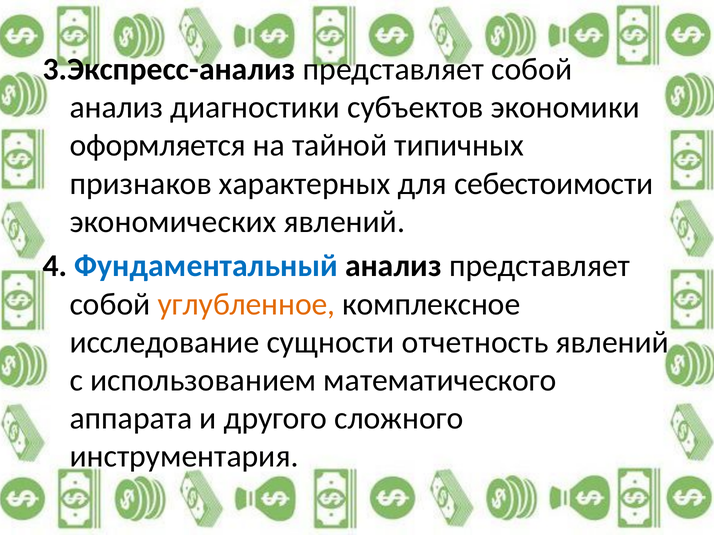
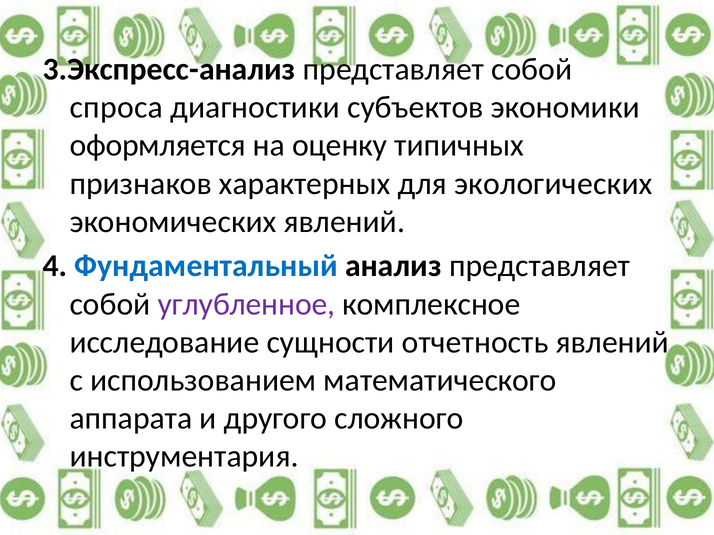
анализ at (116, 108): анализ -> спроса
тайной: тайной -> оценку
себестоимости: себестоимости -> экологических
углубленное colour: orange -> purple
